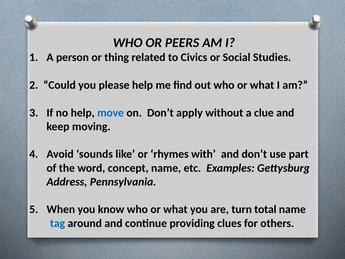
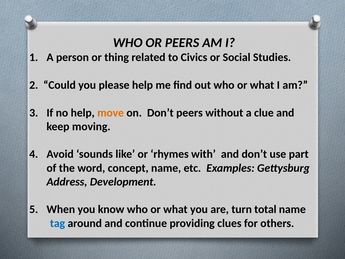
move colour: blue -> orange
Don’t apply: apply -> peers
Pennsylvania: Pennsylvania -> Development
